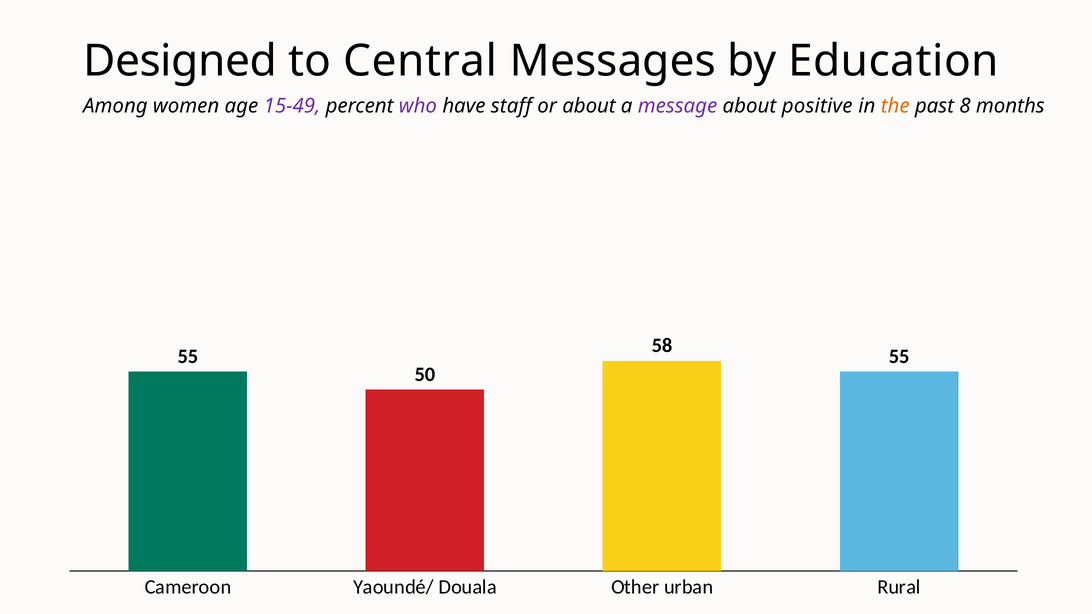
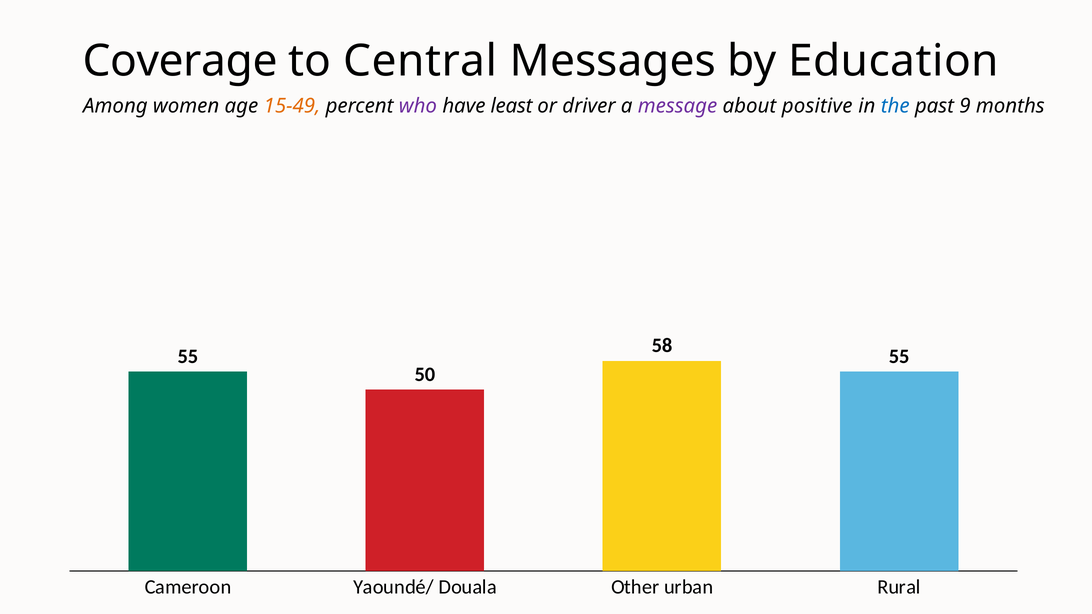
Designed: Designed -> Coverage
15-49 colour: purple -> orange
staff: staff -> least
or about: about -> driver
the colour: orange -> blue
8: 8 -> 9
